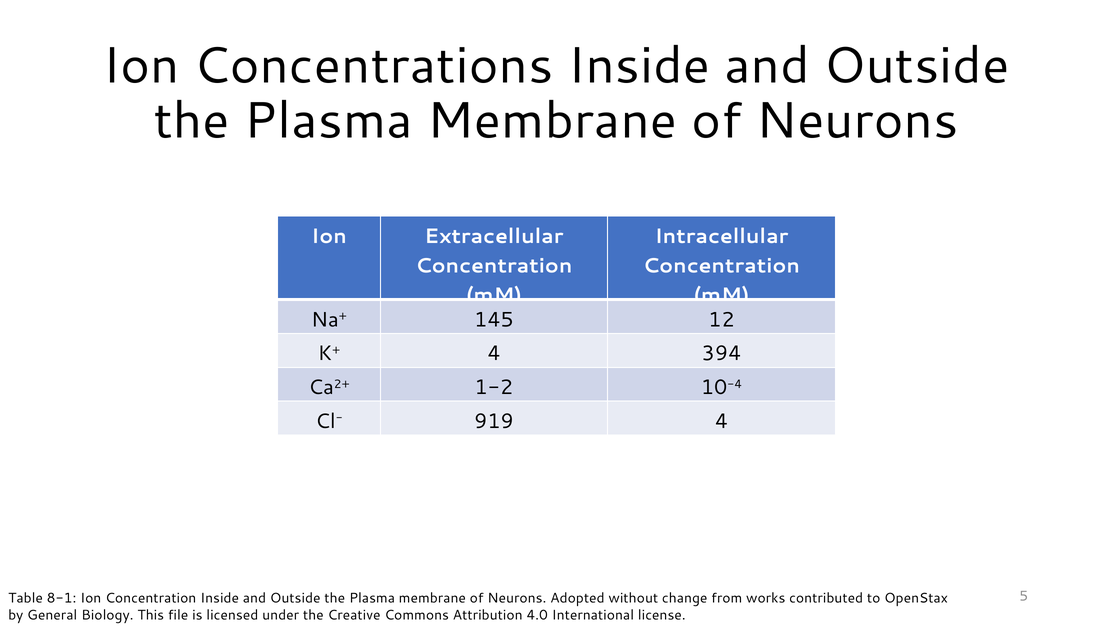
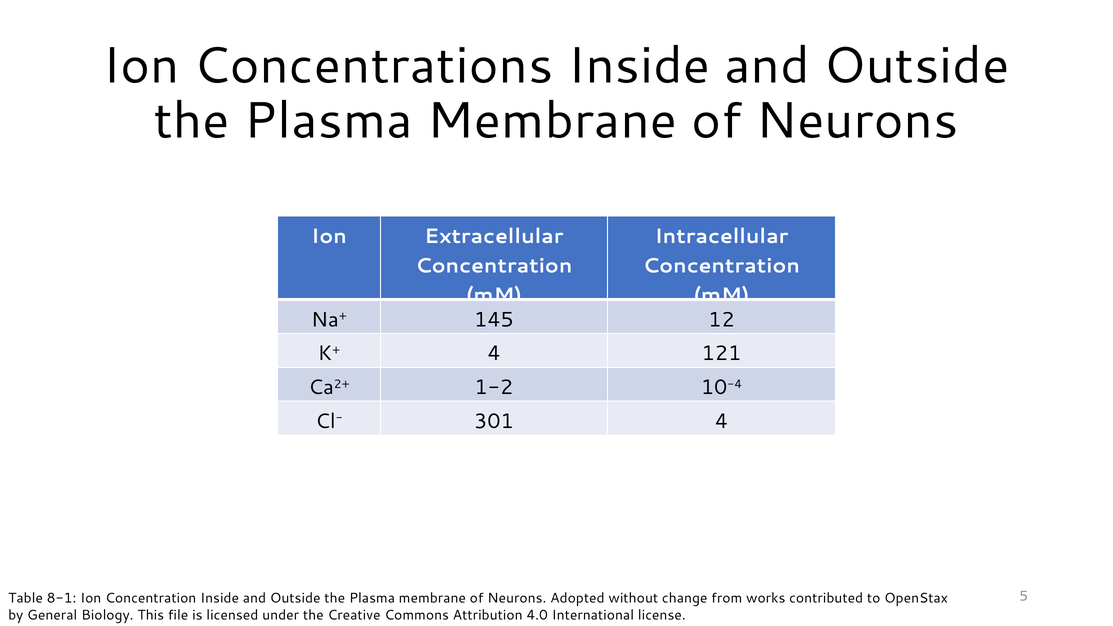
394: 394 -> 121
919: 919 -> 301
